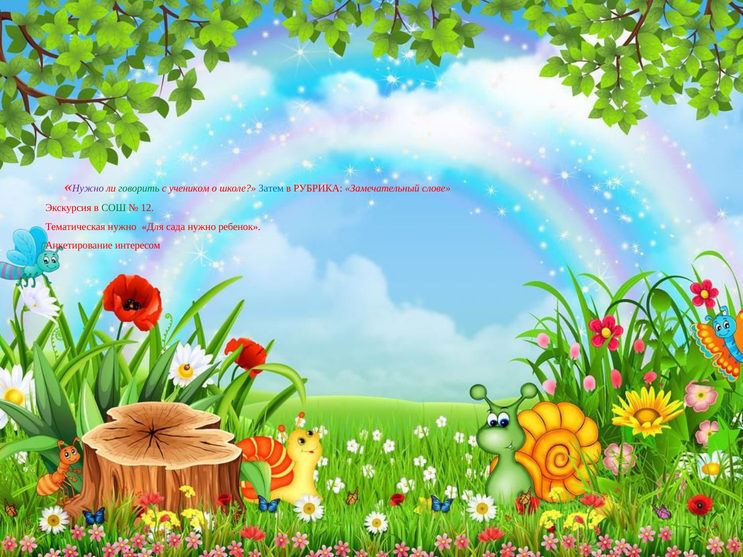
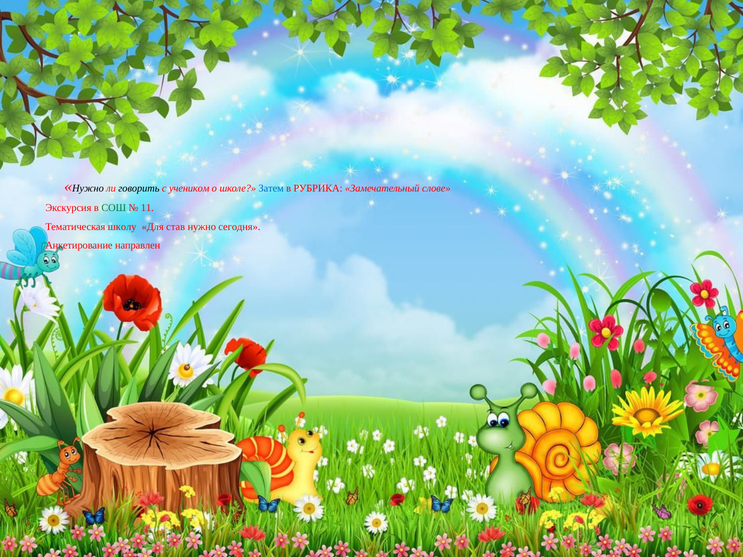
Нужно at (88, 188) colour: purple -> black
говорить colour: green -> black
12: 12 -> 11
Тематическая нужно: нужно -> школу
сада: сада -> став
ребенок: ребенок -> сегодня
интересом: интересом -> направлен
